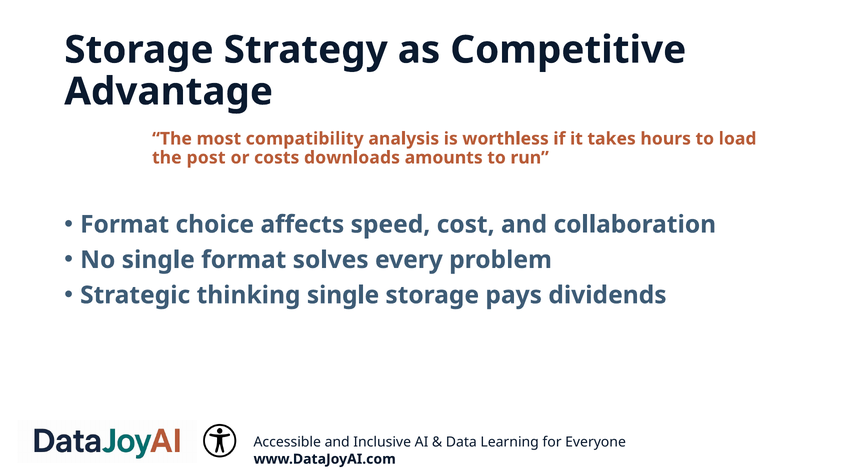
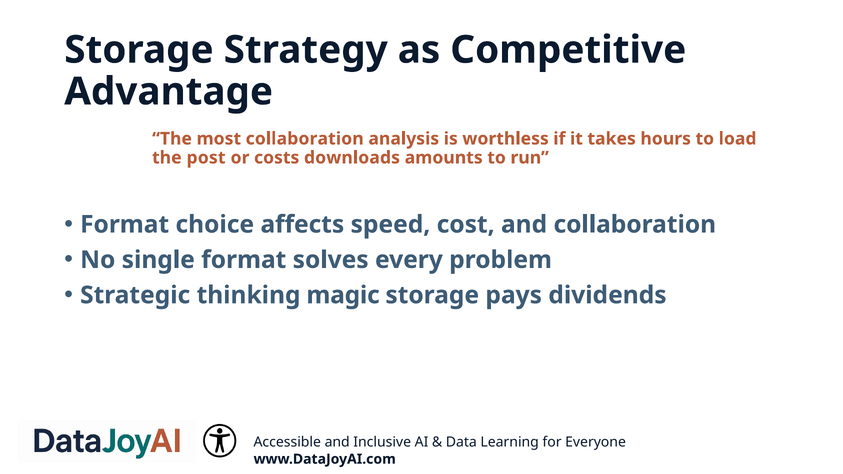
most compatibility: compatibility -> collaboration
thinking single: single -> magic
